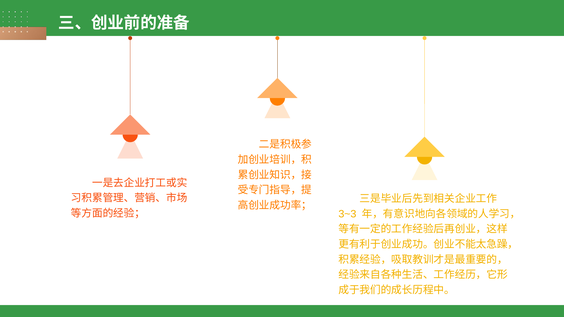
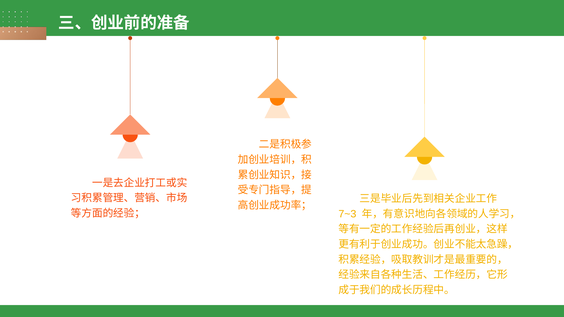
3~3: 3~3 -> 7~3
